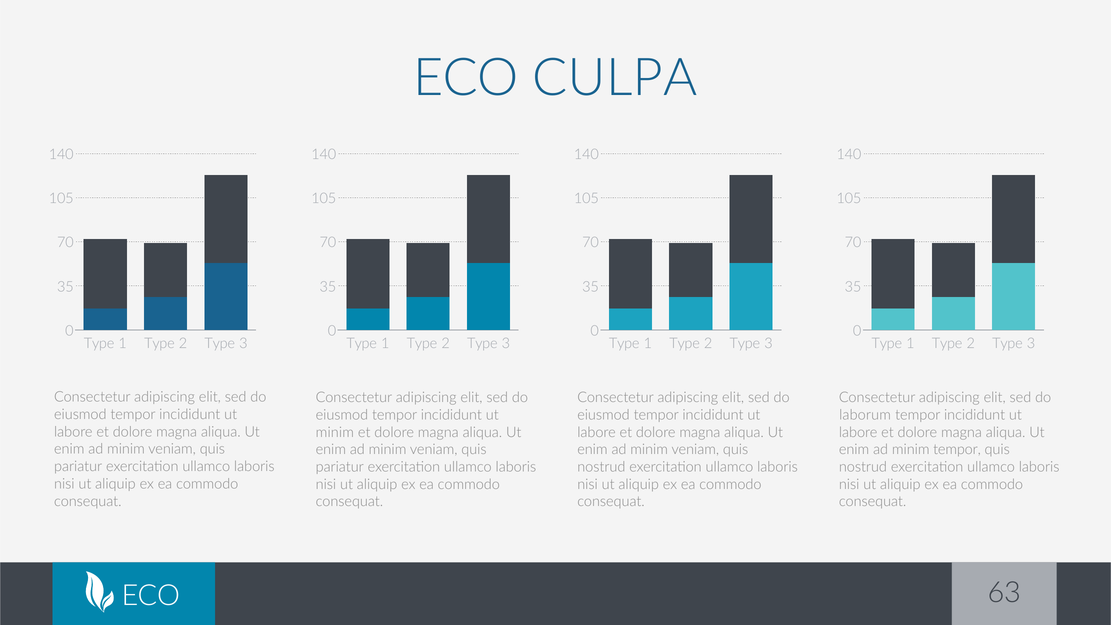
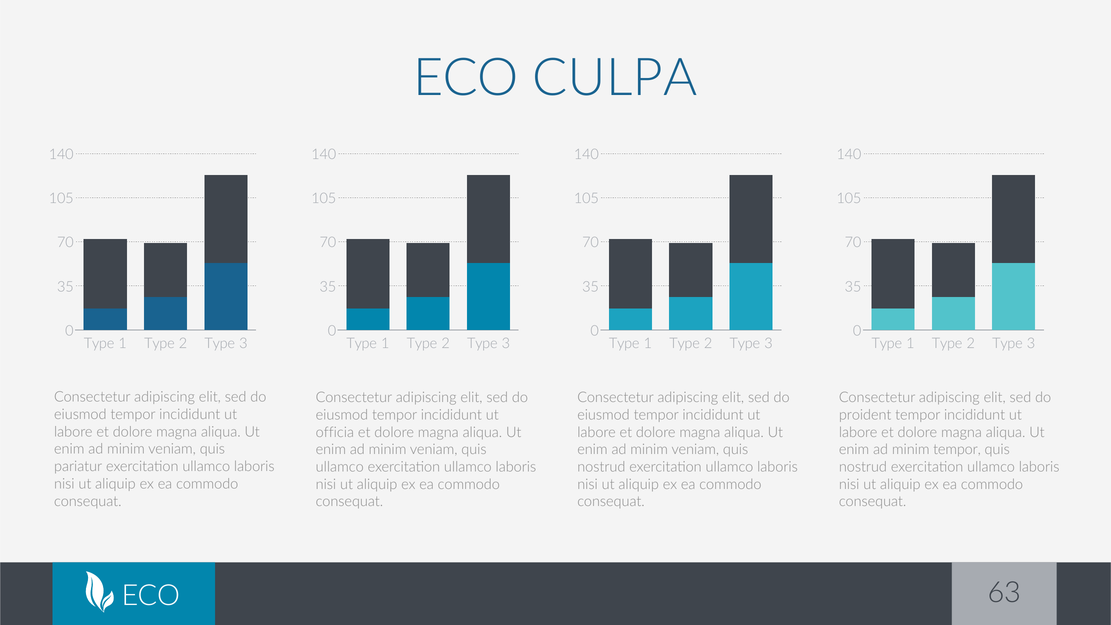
laborum: laborum -> proident
minim at (335, 432): minim -> officia
pariatur at (340, 467): pariatur -> ullamco
